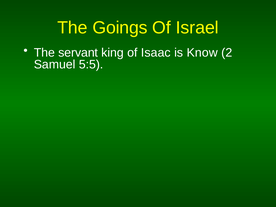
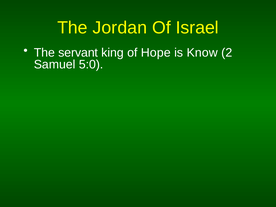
Goings: Goings -> Jordan
Isaac: Isaac -> Hope
5:5: 5:5 -> 5:0
